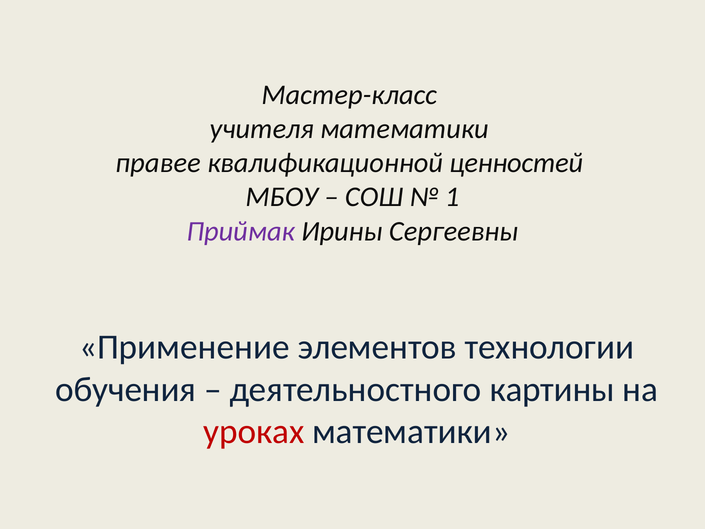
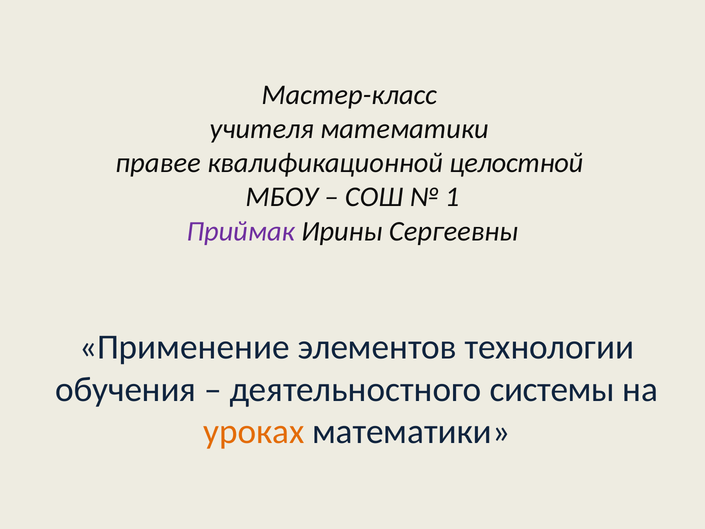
ценностей: ценностей -> целостной
картины: картины -> системы
уроках colour: red -> orange
